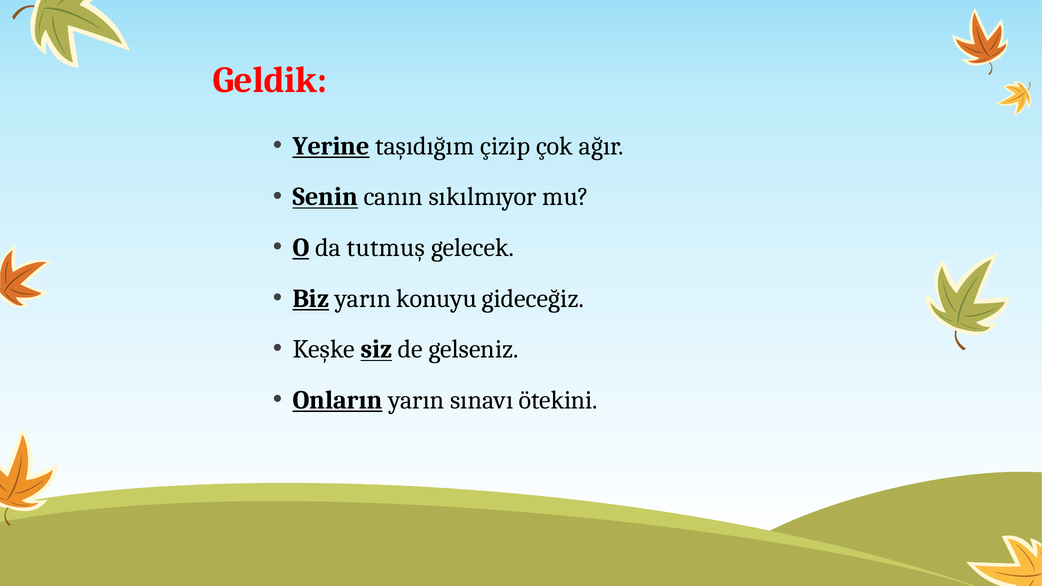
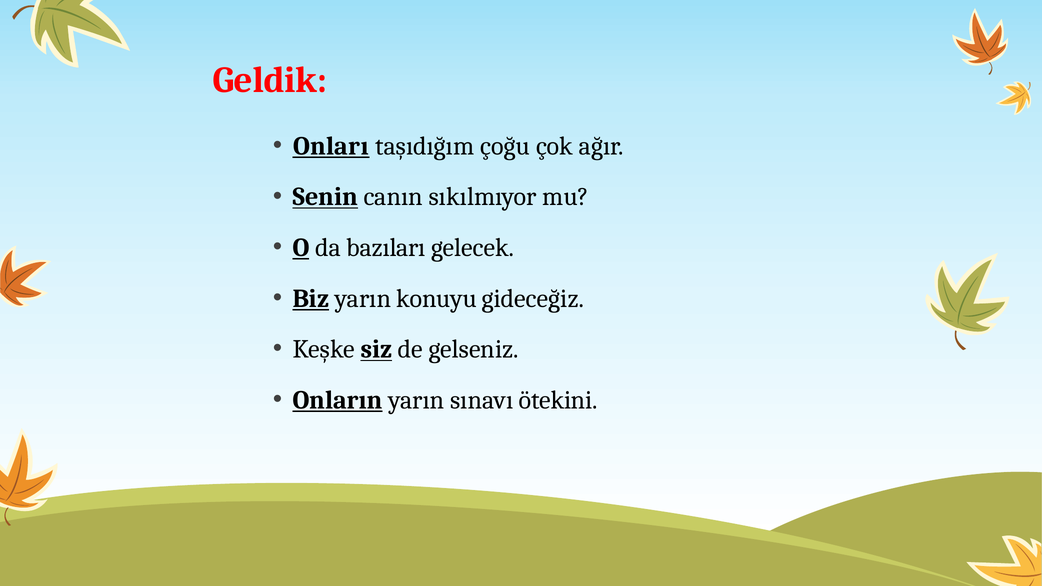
Yerine: Yerine -> Onları
çizip: çizip -> çoğu
tutmuş: tutmuş -> bazıları
